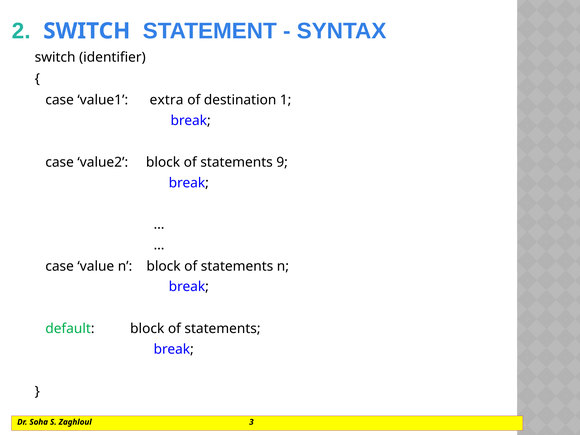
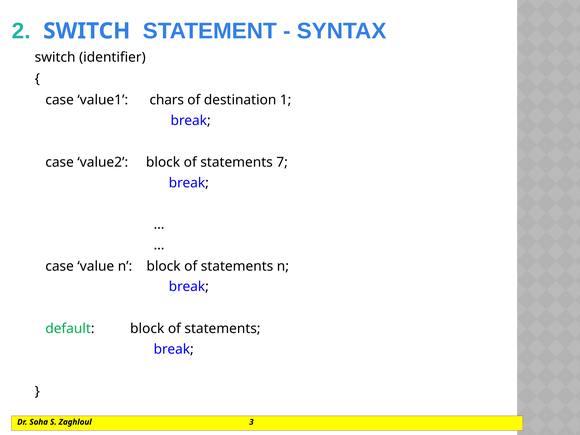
extra: extra -> chars
9: 9 -> 7
